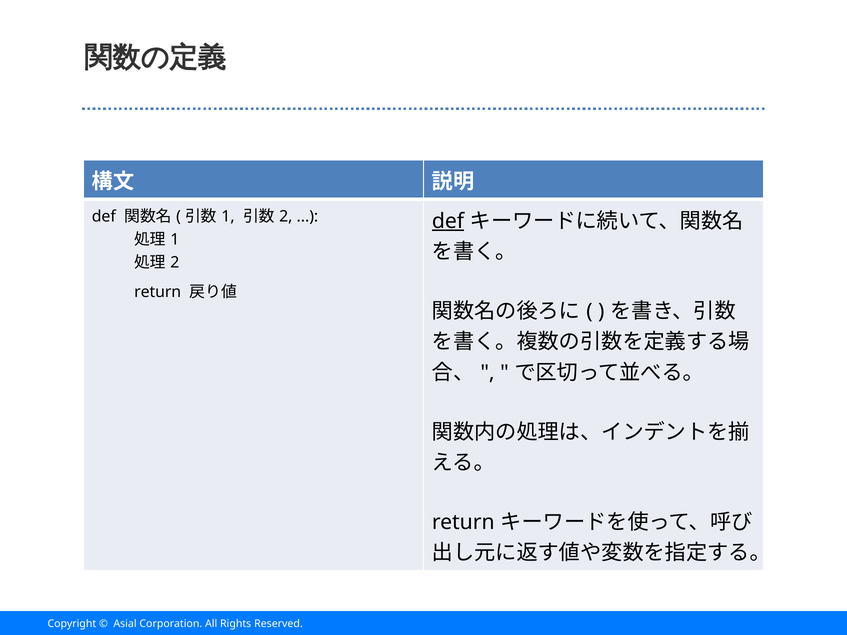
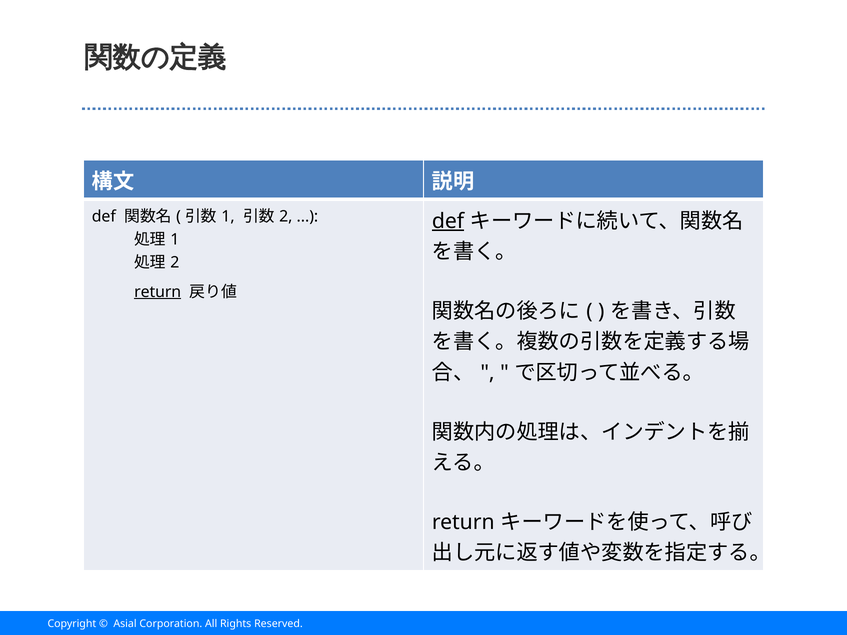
return at (158, 292) underline: none -> present
